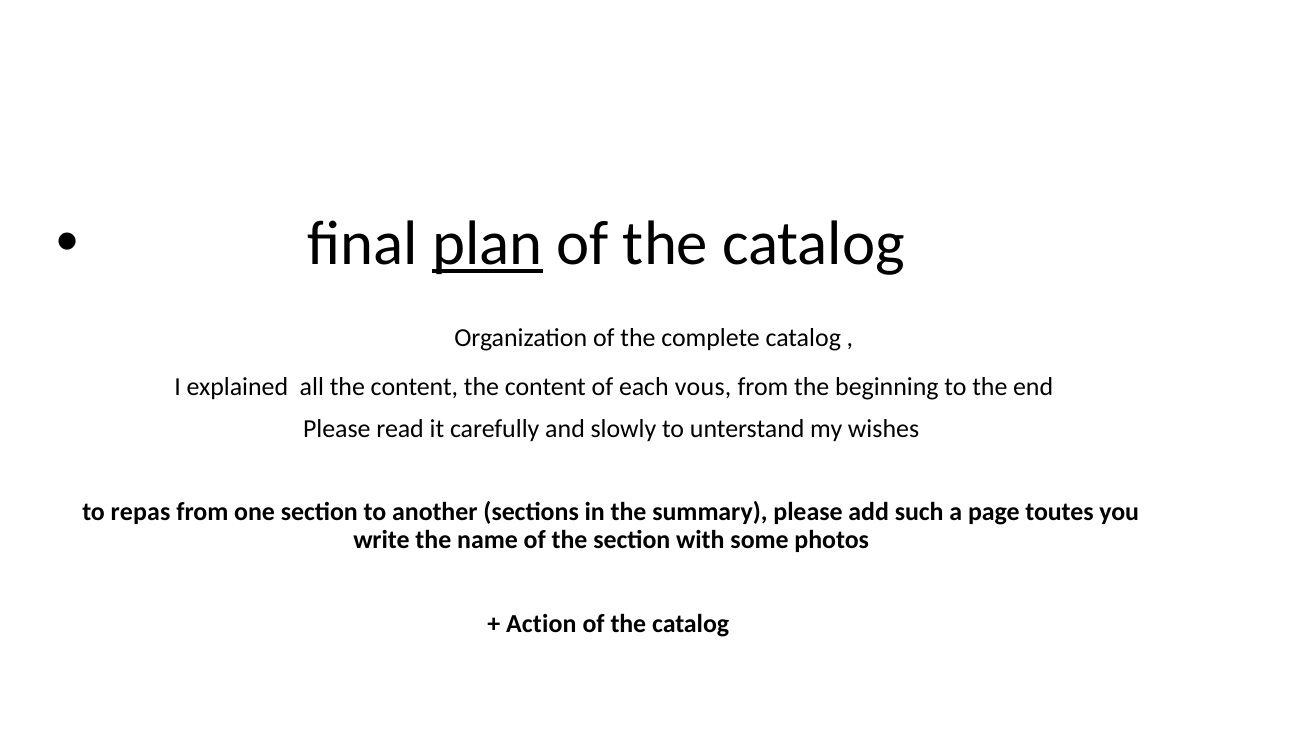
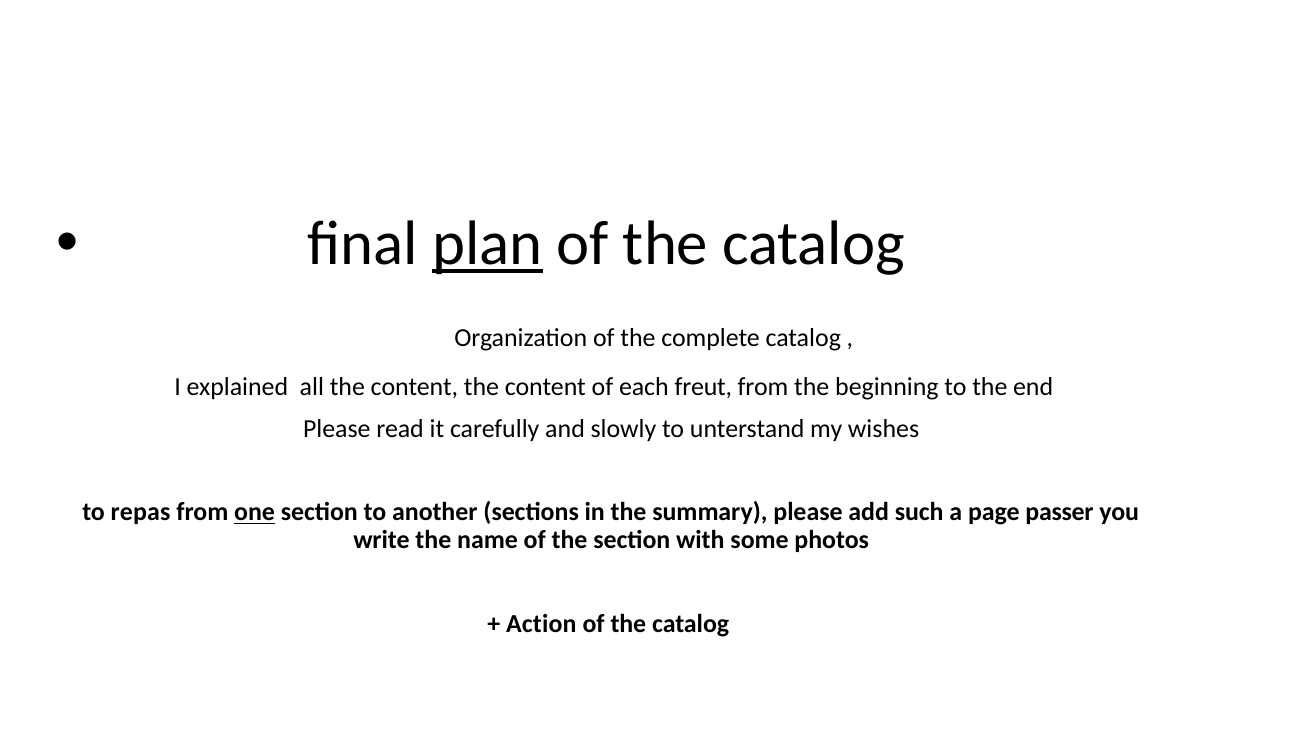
vous: vous -> freut
one underline: none -> present
toutes: toutes -> passer
